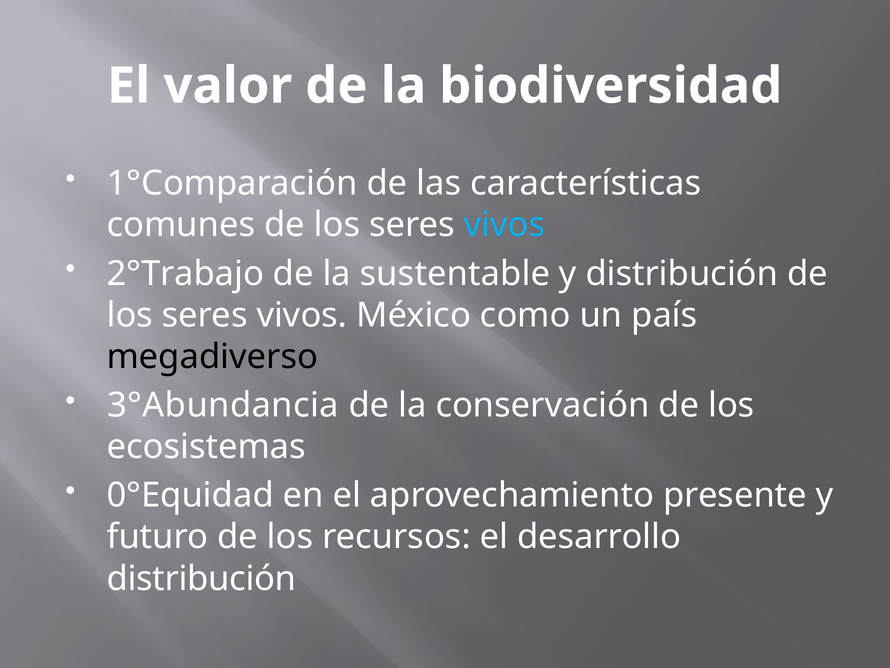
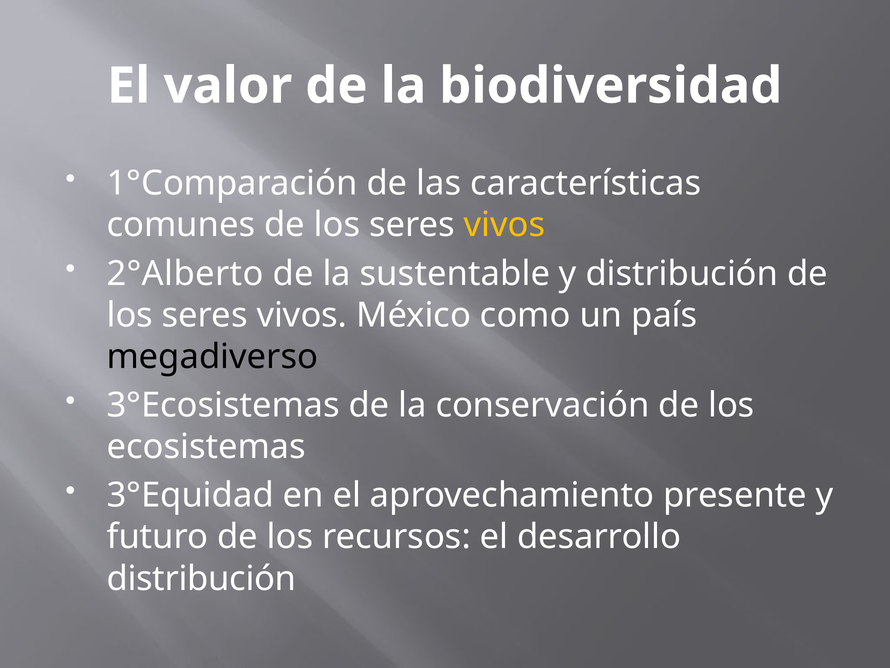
vivos at (504, 225) colour: light blue -> yellow
2°Trabajo: 2°Trabajo -> 2°Alberto
3°Abundancia: 3°Abundancia -> 3°Ecosistemas
0°Equidad: 0°Equidad -> 3°Equidad
